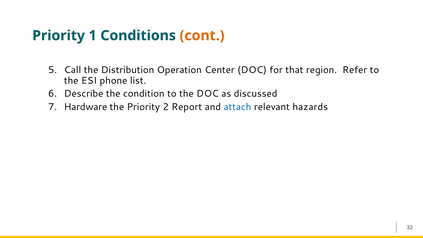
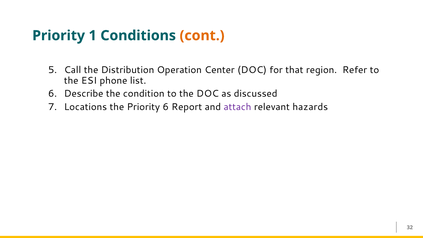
Hardware: Hardware -> Locations
Priority 2: 2 -> 6
attach colour: blue -> purple
